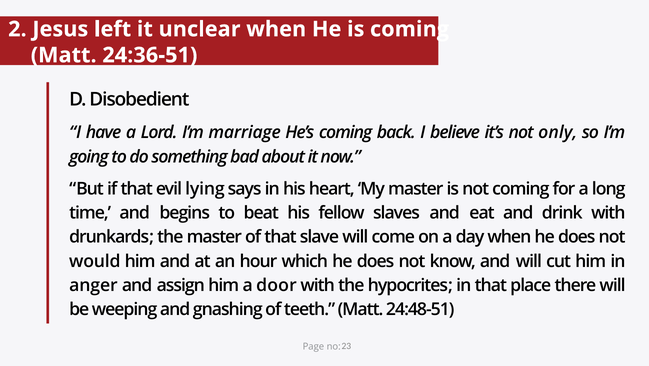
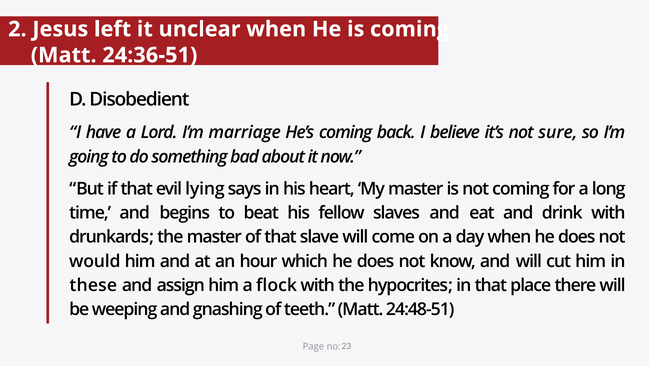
only: only -> sure
anger: anger -> these
door: door -> flock
